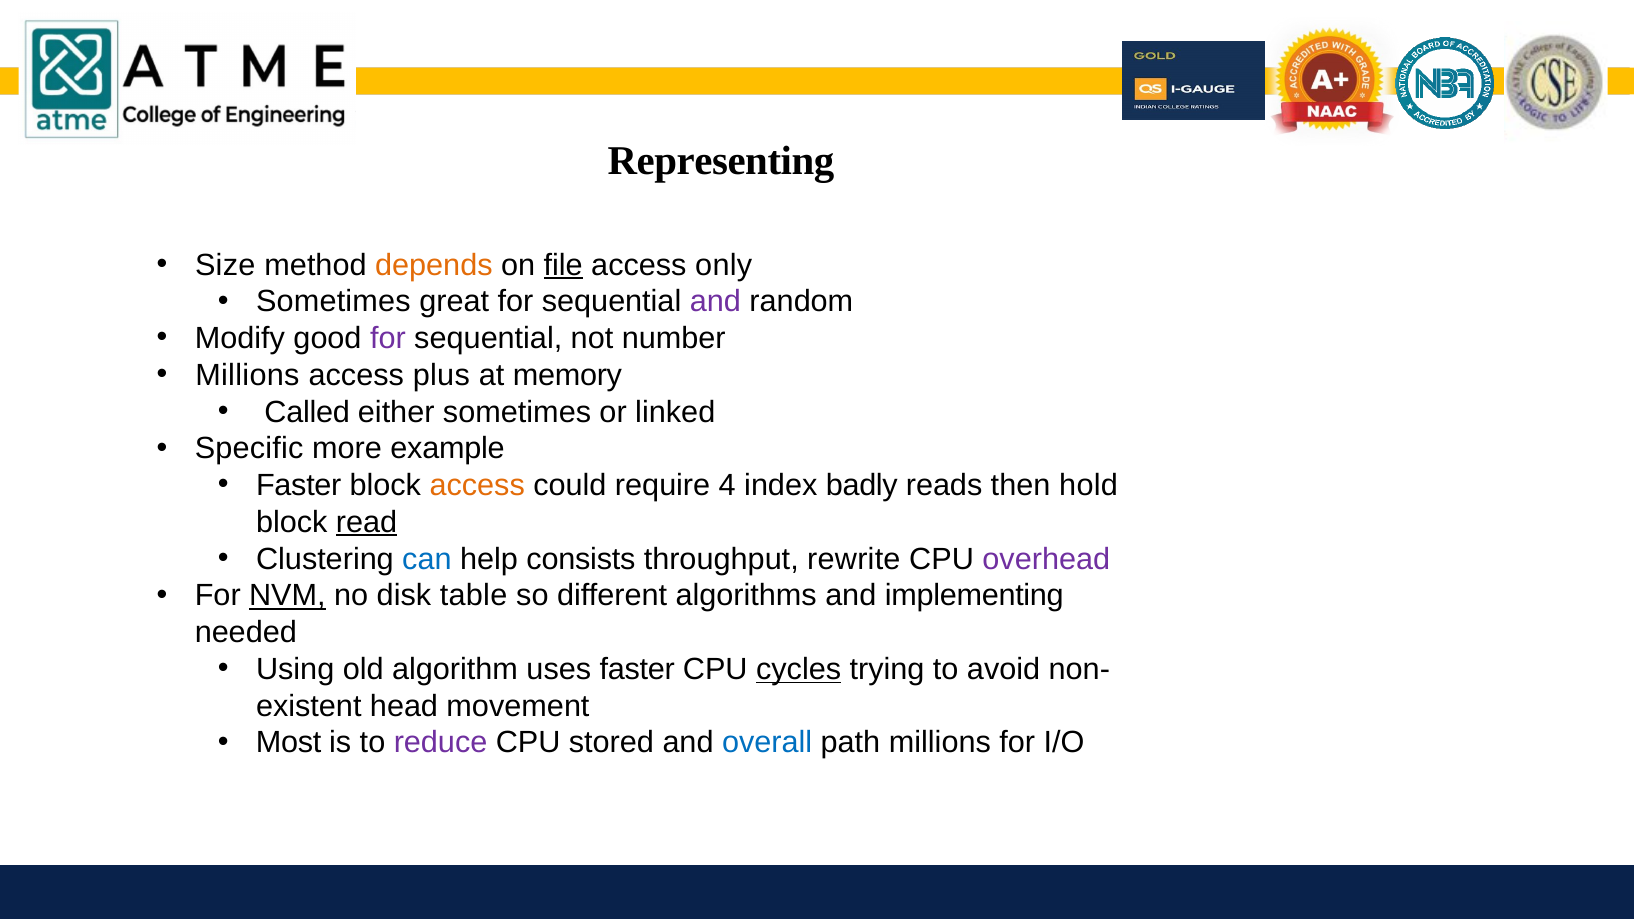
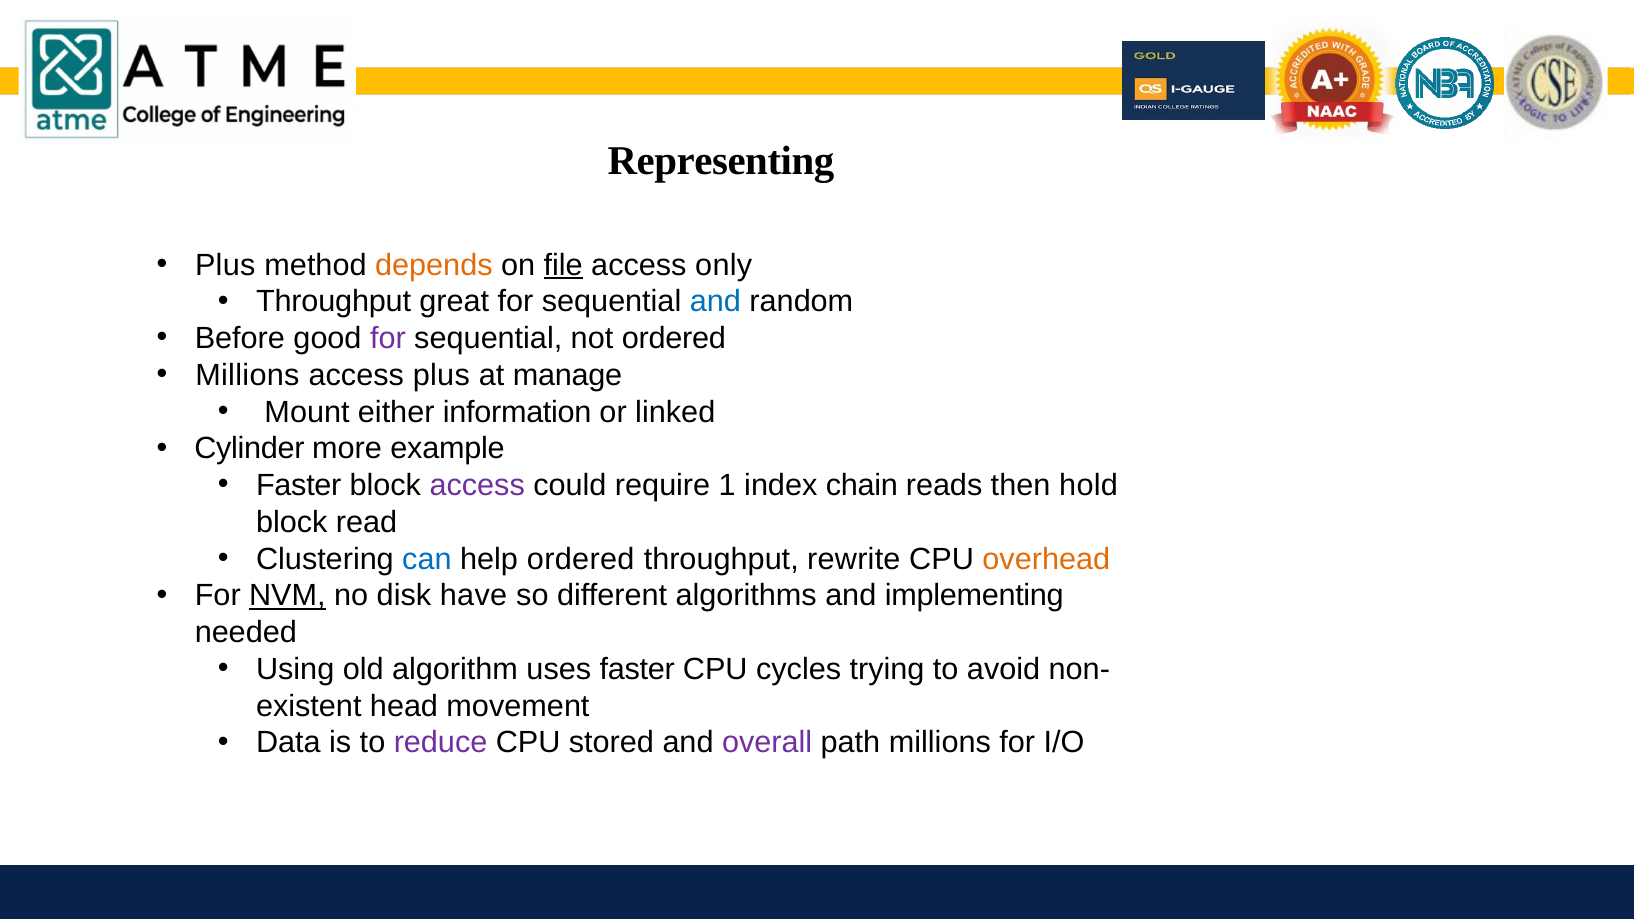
Size at (225, 265): Size -> Plus
Sometimes at (333, 302): Sometimes -> Throughput
and at (715, 302) colour: purple -> blue
Modify: Modify -> Before
not number: number -> ordered
memory: memory -> manage
Called: Called -> Mount
either sometimes: sometimes -> information
Specific: Specific -> Cylinder
access at (477, 486) colour: orange -> purple
4: 4 -> 1
badly: badly -> chain
read underline: present -> none
help consists: consists -> ordered
overhead colour: purple -> orange
table: table -> have
cycles underline: present -> none
Most: Most -> Data
overall colour: blue -> purple
